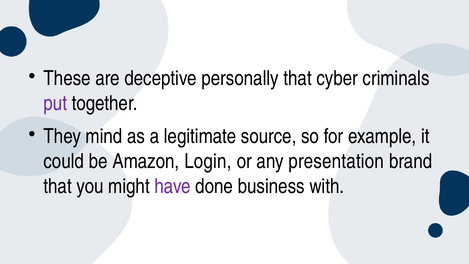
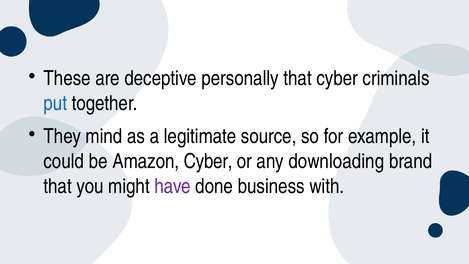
put colour: purple -> blue
Amazon Login: Login -> Cyber
presentation: presentation -> downloading
